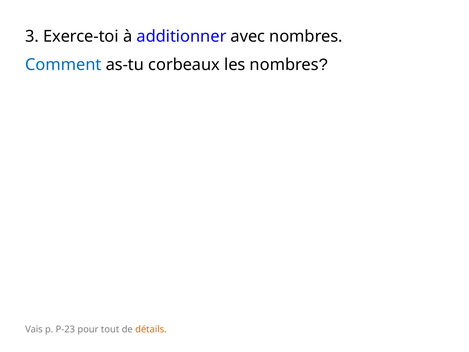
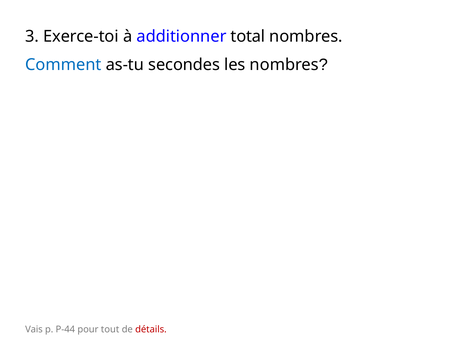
avec: avec -> total
corbeaux: corbeaux -> secondes
P-23: P-23 -> P-44
détails colour: orange -> red
